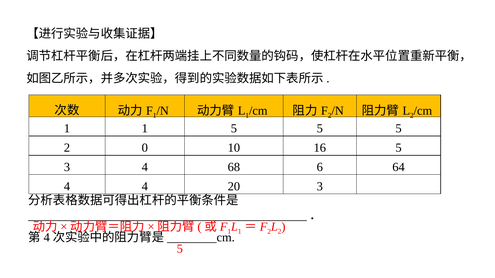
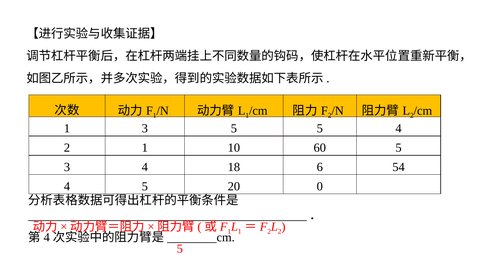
1 1: 1 -> 3
5 5 5: 5 -> 4
2 0: 0 -> 1
16: 16 -> 60
68: 68 -> 18
64: 64 -> 54
4 4: 4 -> 5
20 3: 3 -> 0
